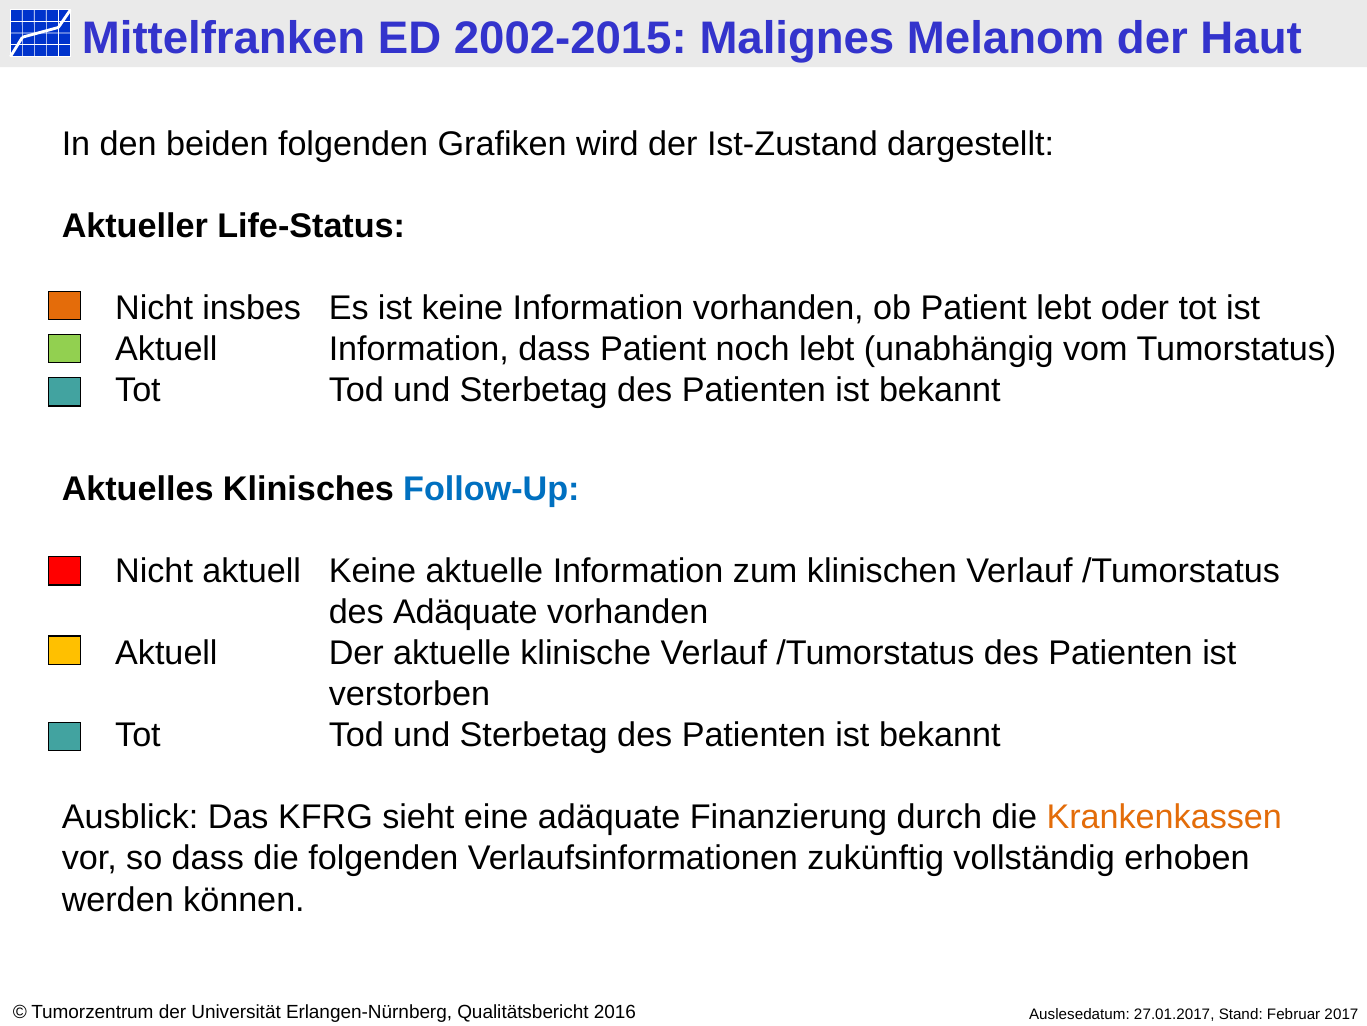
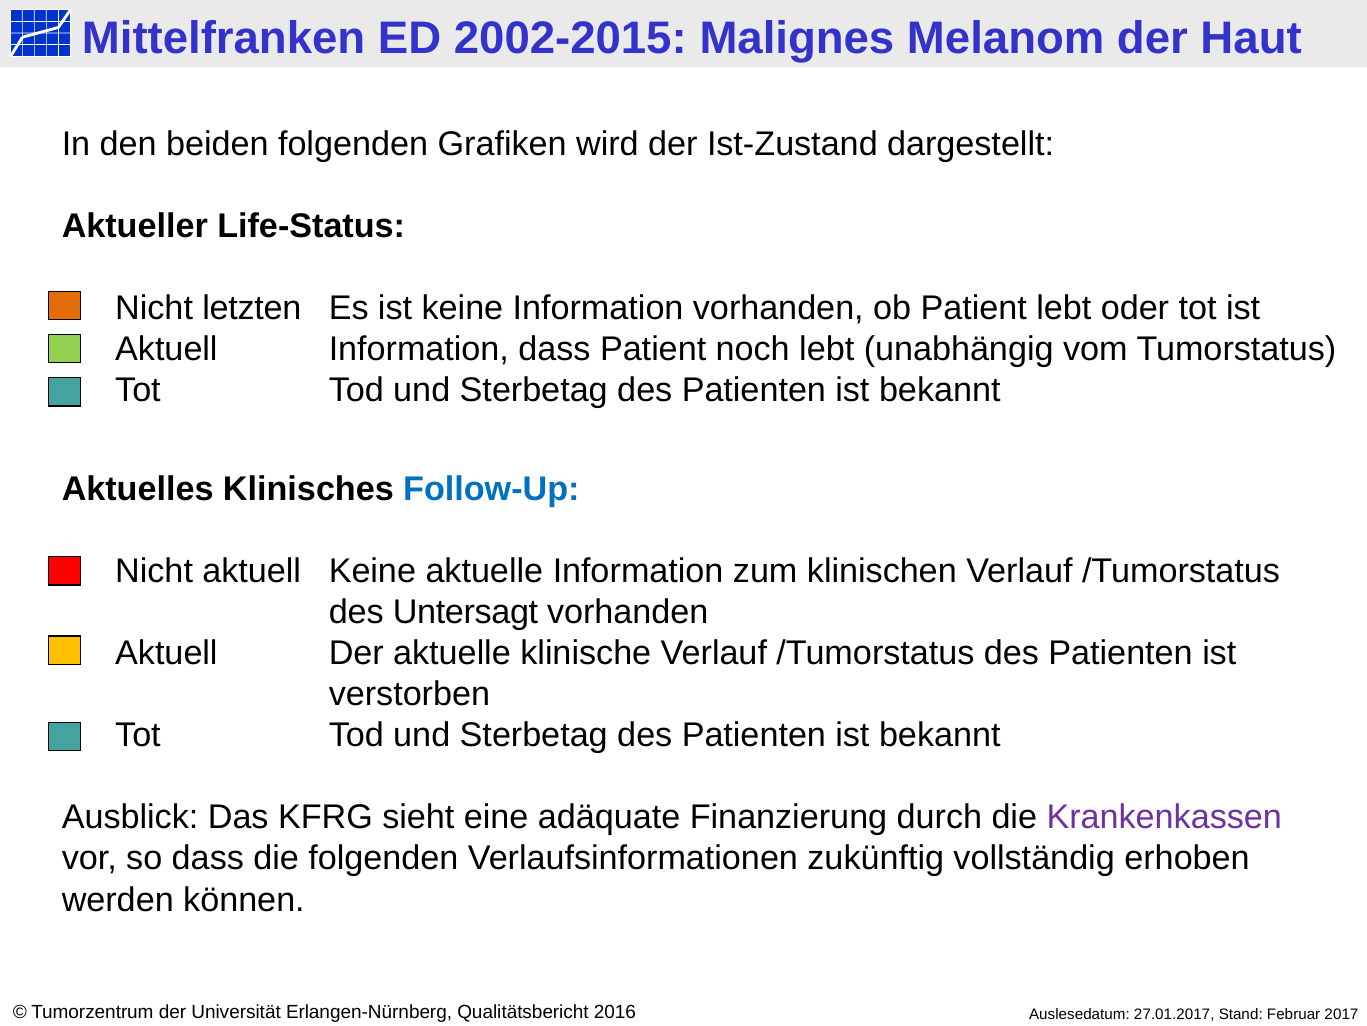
insbes: insbes -> letzten
des Adäquate: Adäquate -> Untersagt
Krankenkassen colour: orange -> purple
